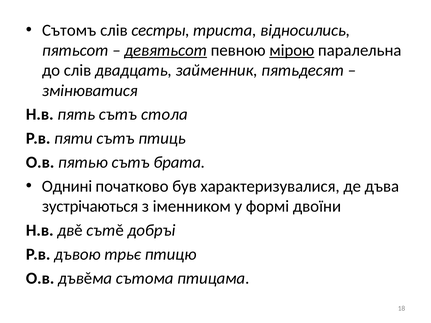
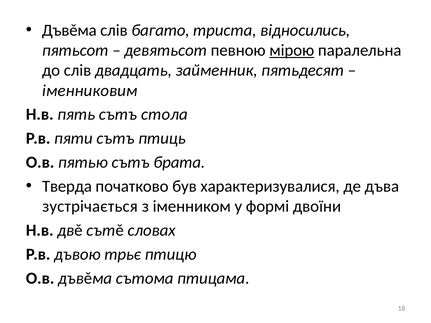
Сътомъ at (69, 30): Сътомъ -> Дъвěма
сестры: сестры -> багато
девятьсот underline: present -> none
змінюватися: змінюватися -> іменниковим
Однині: Однині -> Тверда
зустрічаються: зустрічаються -> зустрічається
добръі: добръі -> словах
